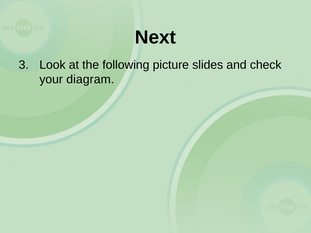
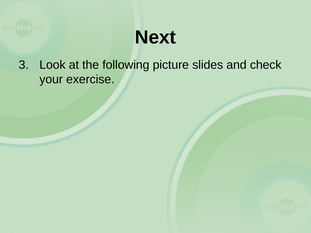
diagram: diagram -> exercise
